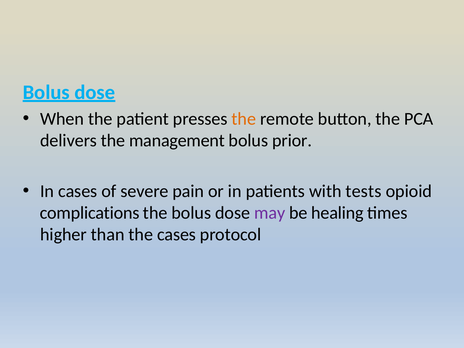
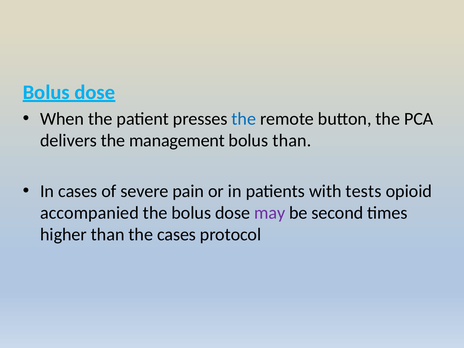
the at (244, 119) colour: orange -> blue
bolus prior: prior -> than
complications: complications -> accompanied
healing: healing -> second
